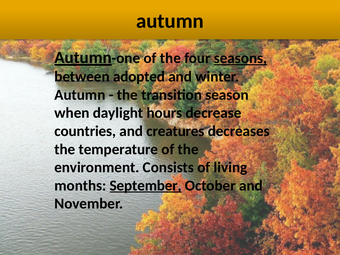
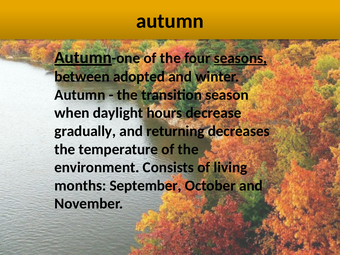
countries: countries -> gradually
creatures: creatures -> returning
September underline: present -> none
